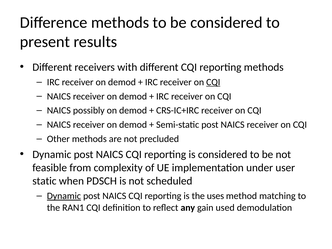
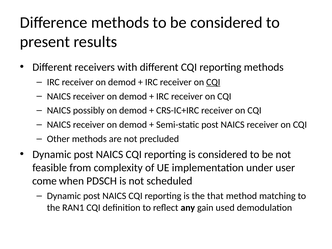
static: static -> come
Dynamic at (64, 196) underline: present -> none
uses: uses -> that
